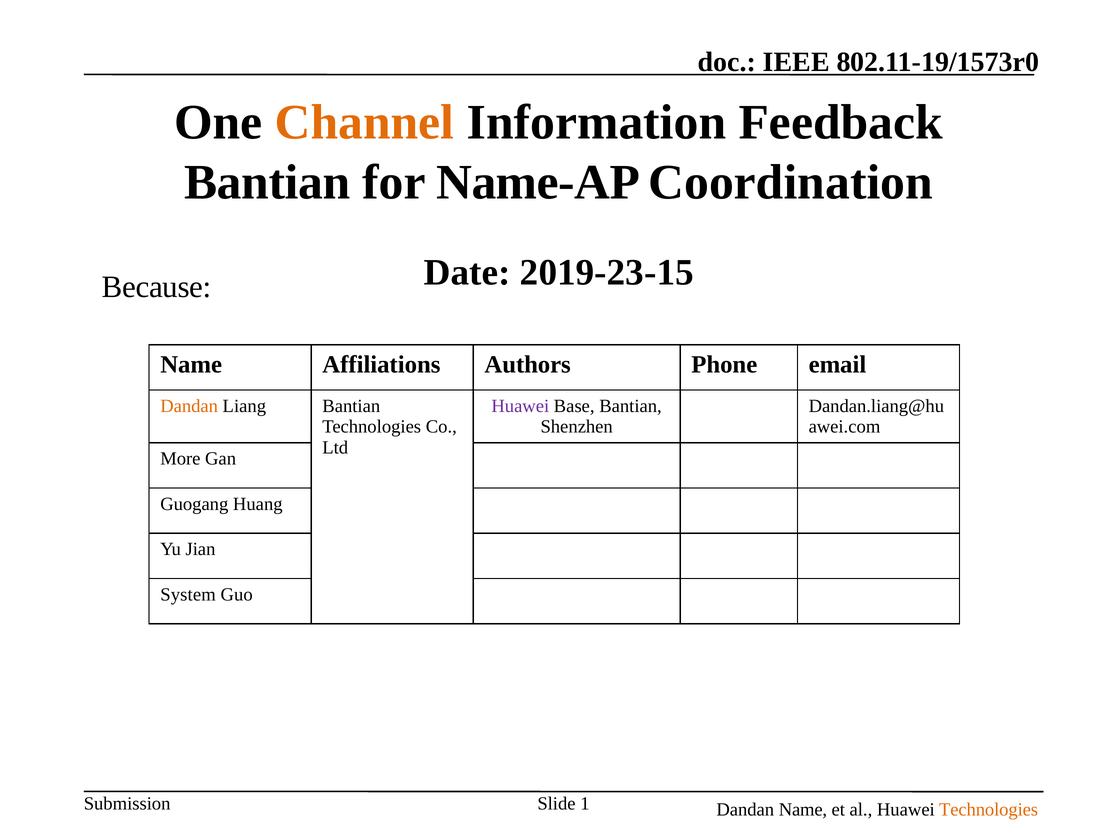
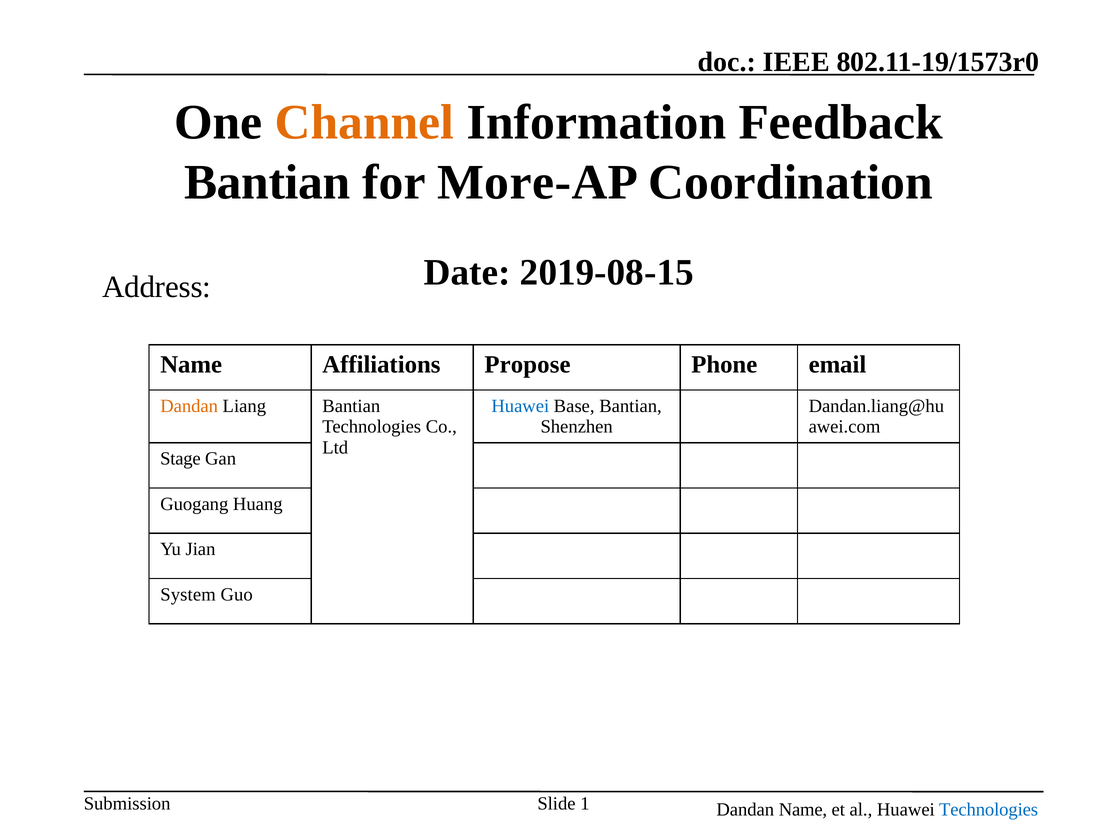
Name-AP: Name-AP -> More-AP
2019-23-15: 2019-23-15 -> 2019-08-15
Because: Because -> Address
Authors: Authors -> Propose
Huawei at (520, 406) colour: purple -> blue
More: More -> Stage
Technologies at (989, 810) colour: orange -> blue
